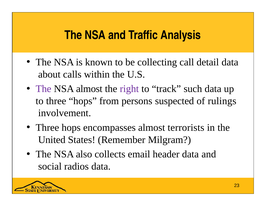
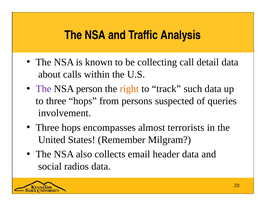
NSA almost: almost -> person
right colour: purple -> orange
rulings: rulings -> queries
